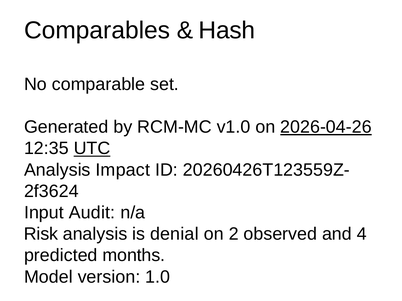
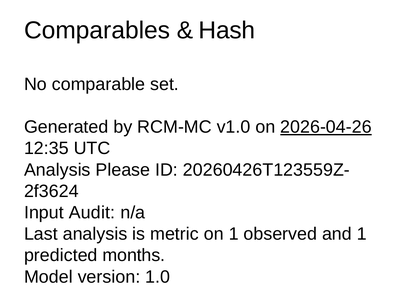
UTC underline: present -> none
Impact: Impact -> Please
Risk: Risk -> Last
denial: denial -> metric
on 2: 2 -> 1
and 4: 4 -> 1
